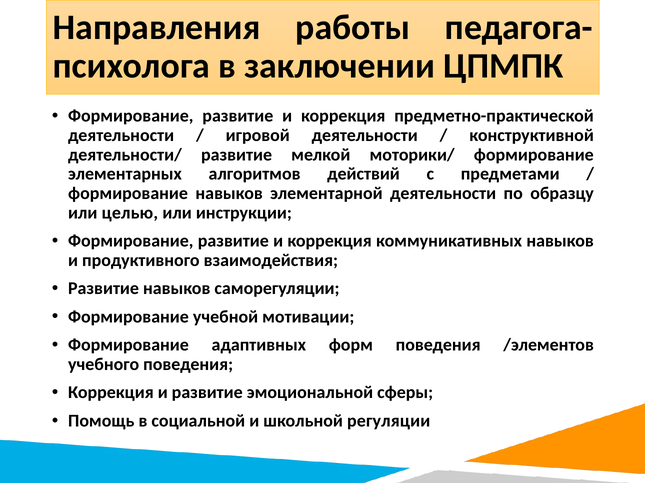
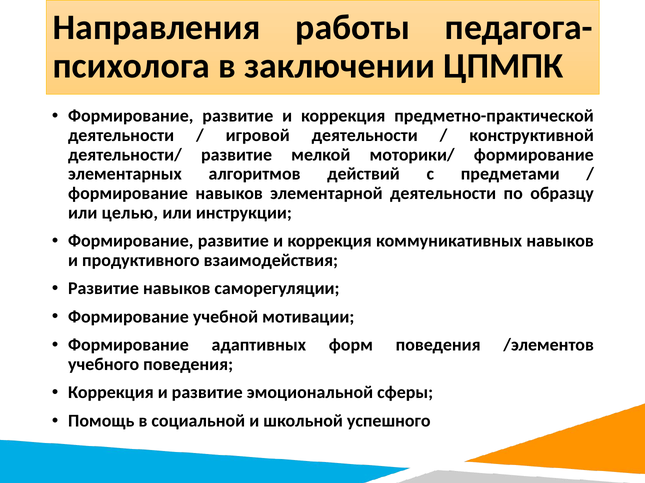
регуляции: регуляции -> успешного
